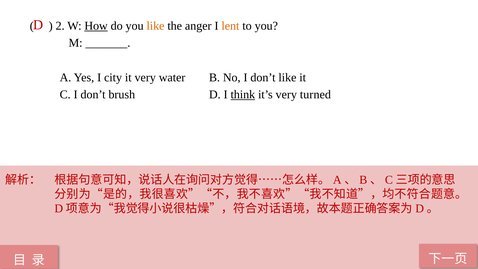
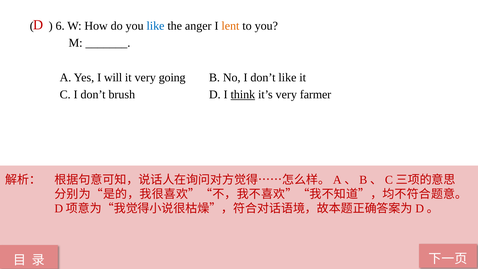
2: 2 -> 6
How underline: present -> none
like at (156, 26) colour: orange -> blue
city: city -> will
water: water -> going
turned: turned -> farmer
